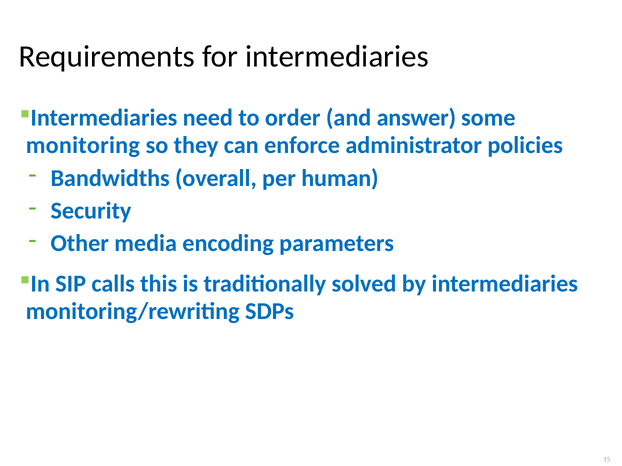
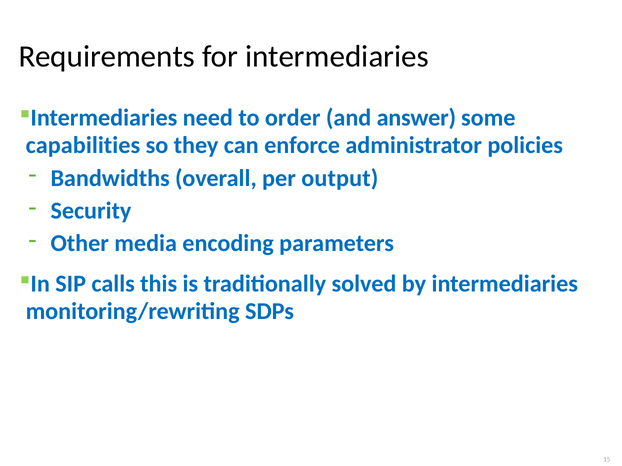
monitoring: monitoring -> capabilities
human: human -> output
